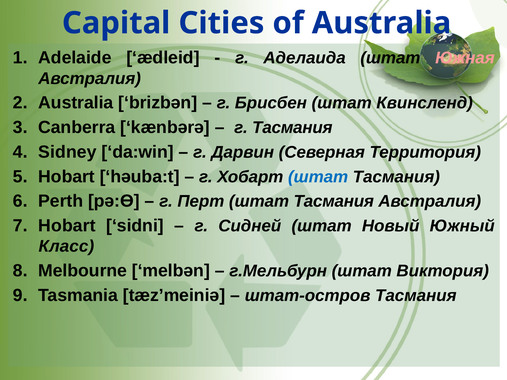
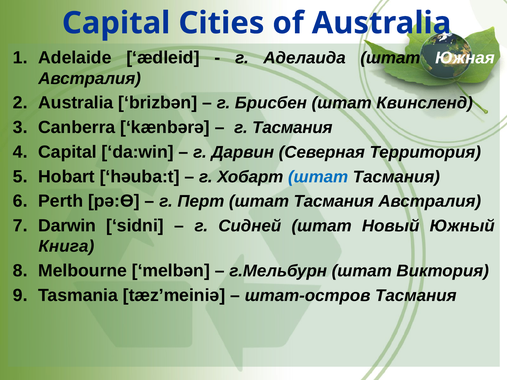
Южная colour: pink -> white
Sidney at (67, 152): Sidney -> Capital
Hobart at (67, 226): Hobart -> Darwin
Класс: Класс -> Книга
